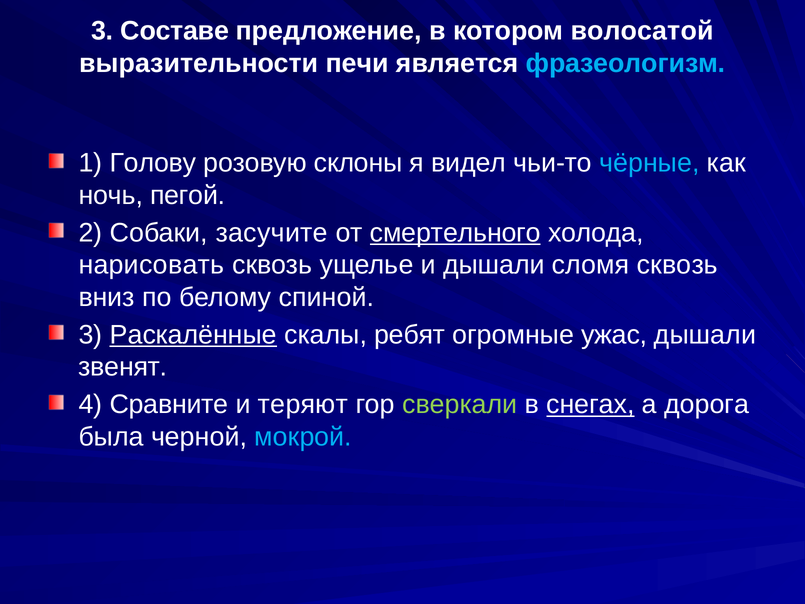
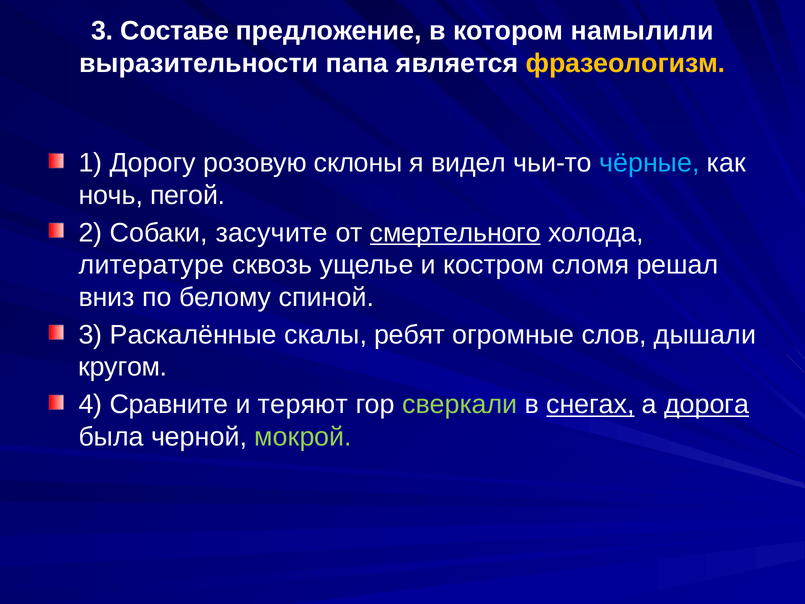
волосатой: волосатой -> намылили
печи: печи -> папа
фразеологизм colour: light blue -> yellow
Голову: Голову -> Дорогу
нарисовать: нарисовать -> литературе
и дышали: дышали -> костром
сломя сквозь: сквозь -> решал
Раскалённые underline: present -> none
ужас: ужас -> слов
звенят: звенят -> кругом
дорога underline: none -> present
мокрой colour: light blue -> light green
